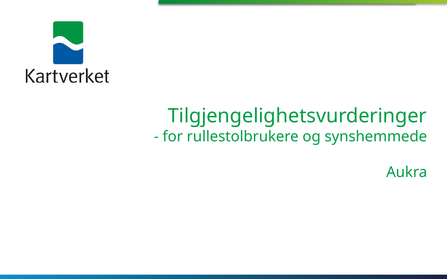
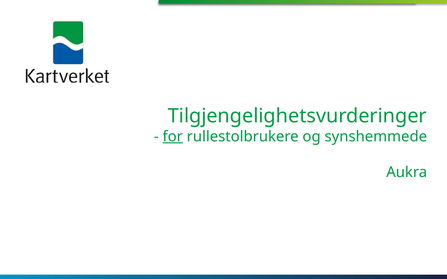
for underline: none -> present
